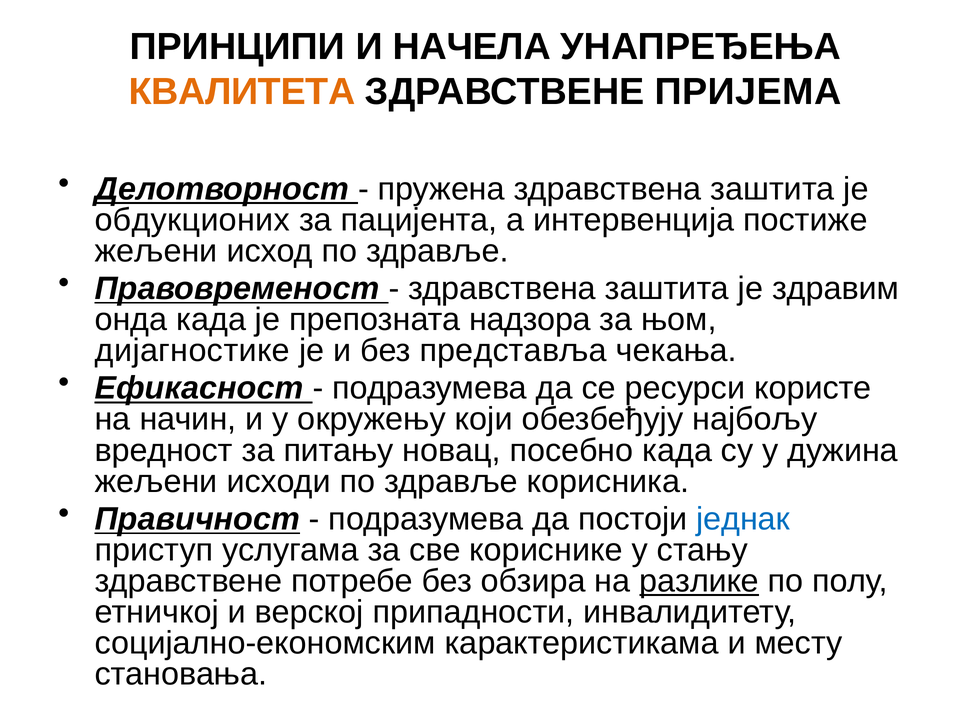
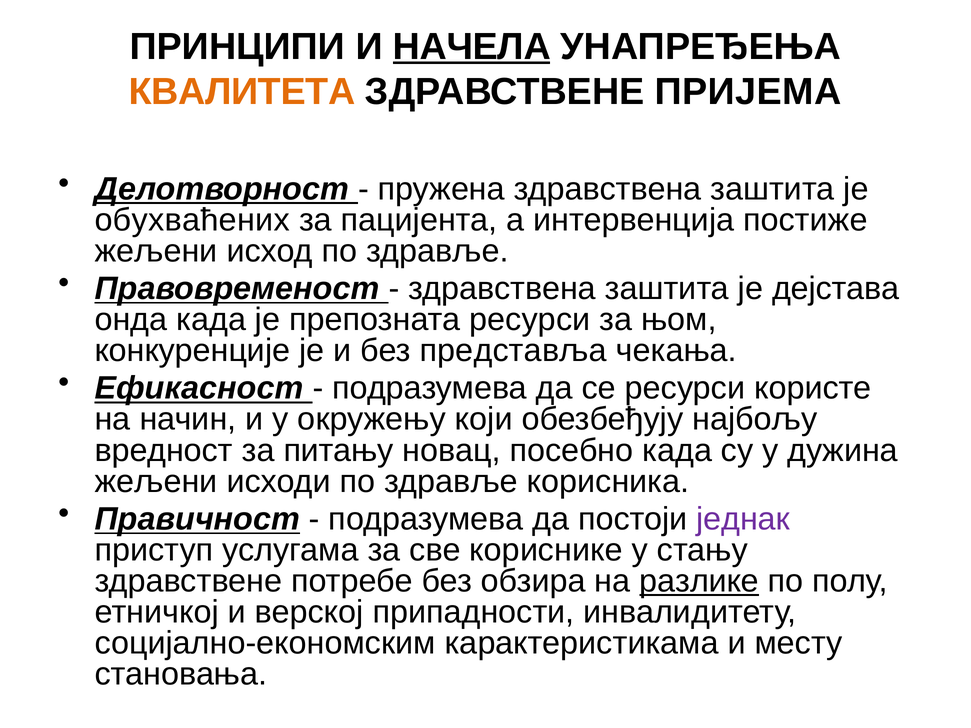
НАЧЕЛА underline: none -> present
обдукционих: обдукционих -> обухваћених
здравим: здравим -> дејстава
препозната надзора: надзора -> ресурси
дијагностике: дијагностике -> конкуренције
једнак colour: blue -> purple
